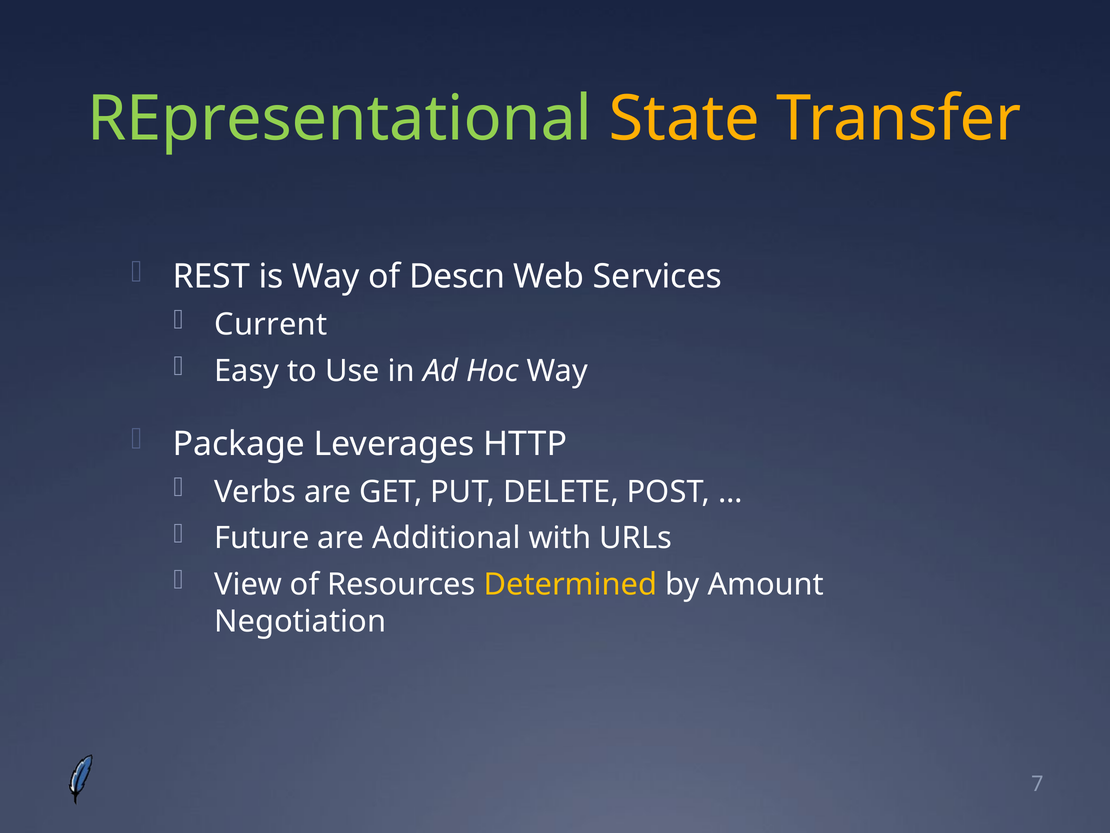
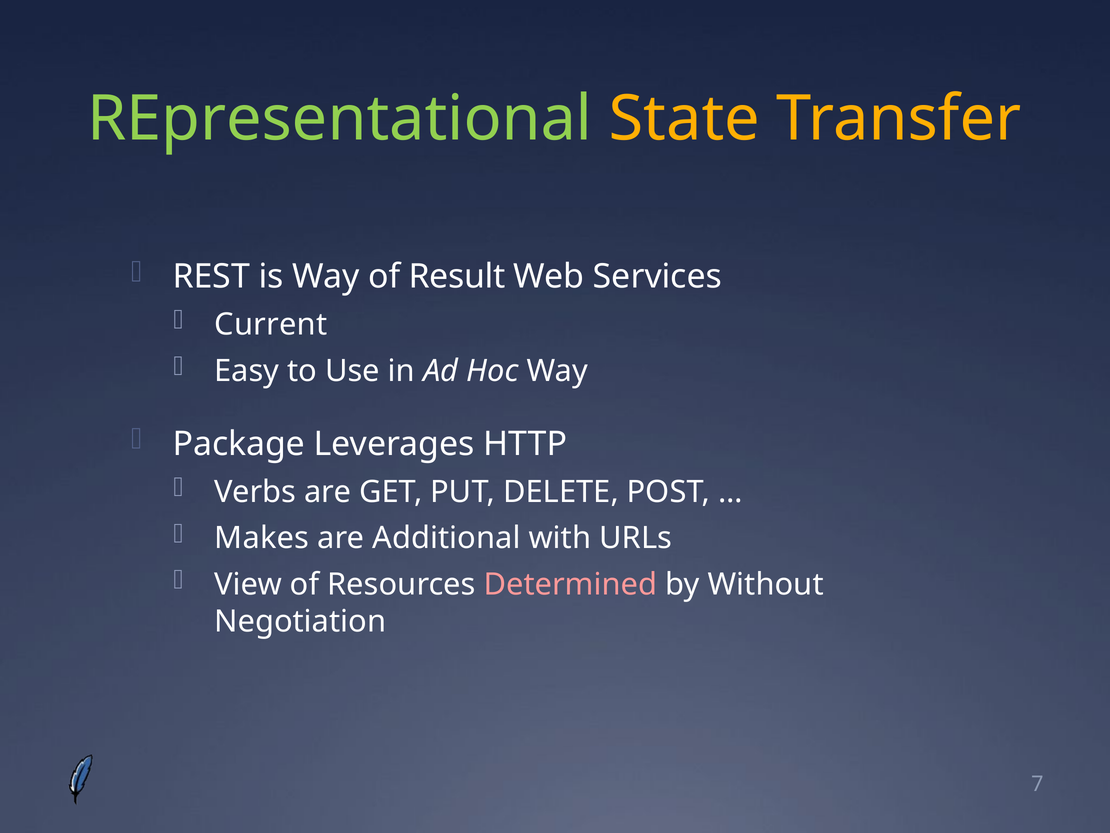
Descn: Descn -> Result
Future: Future -> Makes
Determined colour: yellow -> pink
Amount: Amount -> Without
